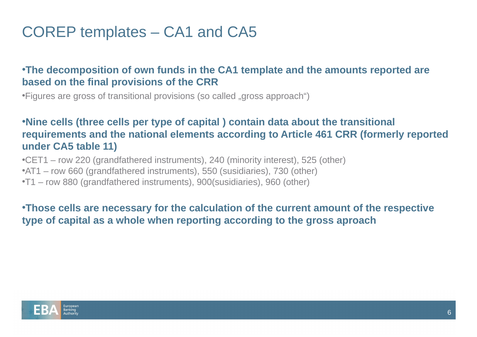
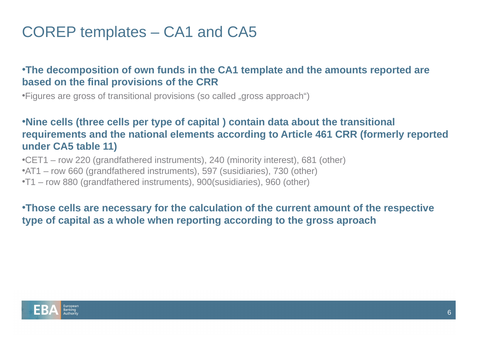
525: 525 -> 681
550: 550 -> 597
